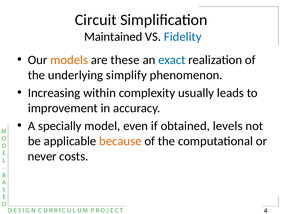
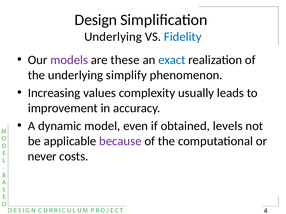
Circuit: Circuit -> Design
Maintained at (113, 37): Maintained -> Underlying
models colour: orange -> purple
within: within -> values
specially: specially -> dynamic
because colour: orange -> purple
